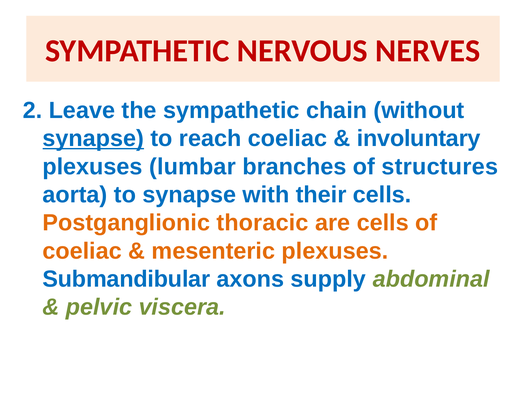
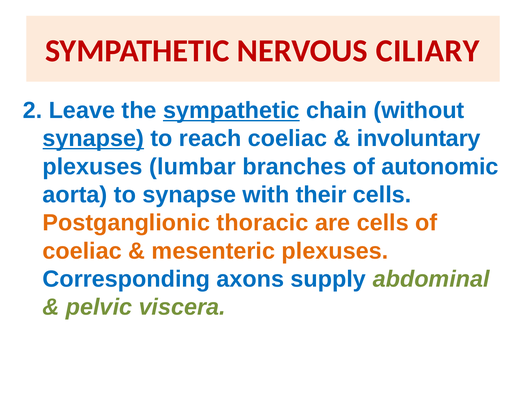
NERVES: NERVES -> CILIARY
sympathetic at (231, 110) underline: none -> present
structures: structures -> autonomic
Submandibular: Submandibular -> Corresponding
